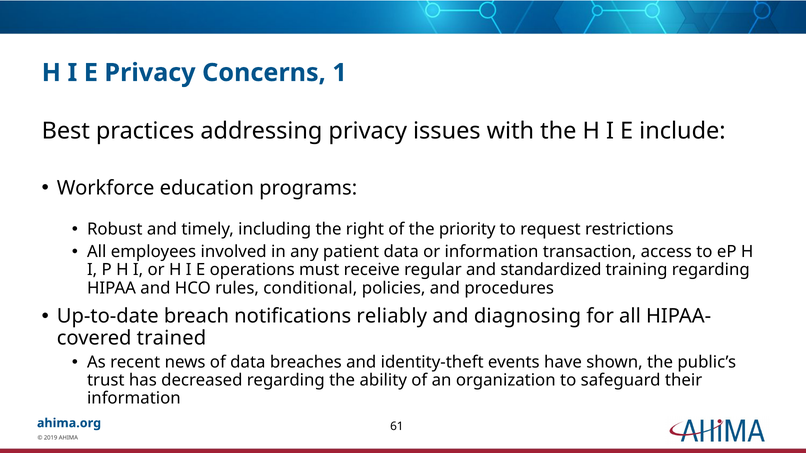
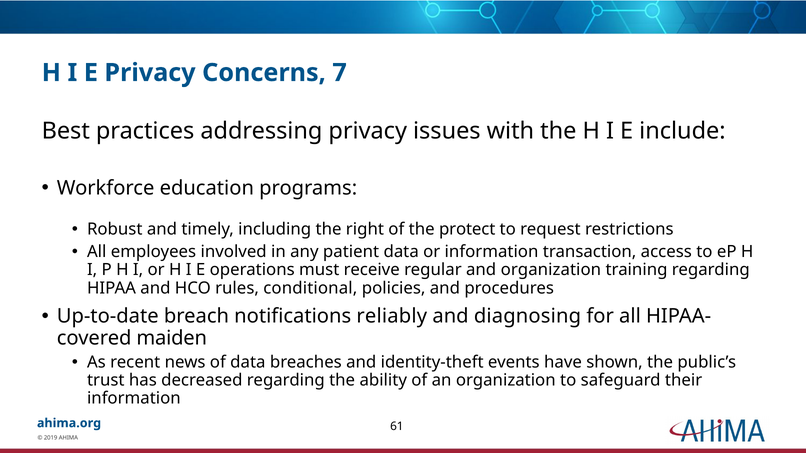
1: 1 -> 7
priority: priority -> protect
and standardized: standardized -> organization
trained: trained -> maiden
